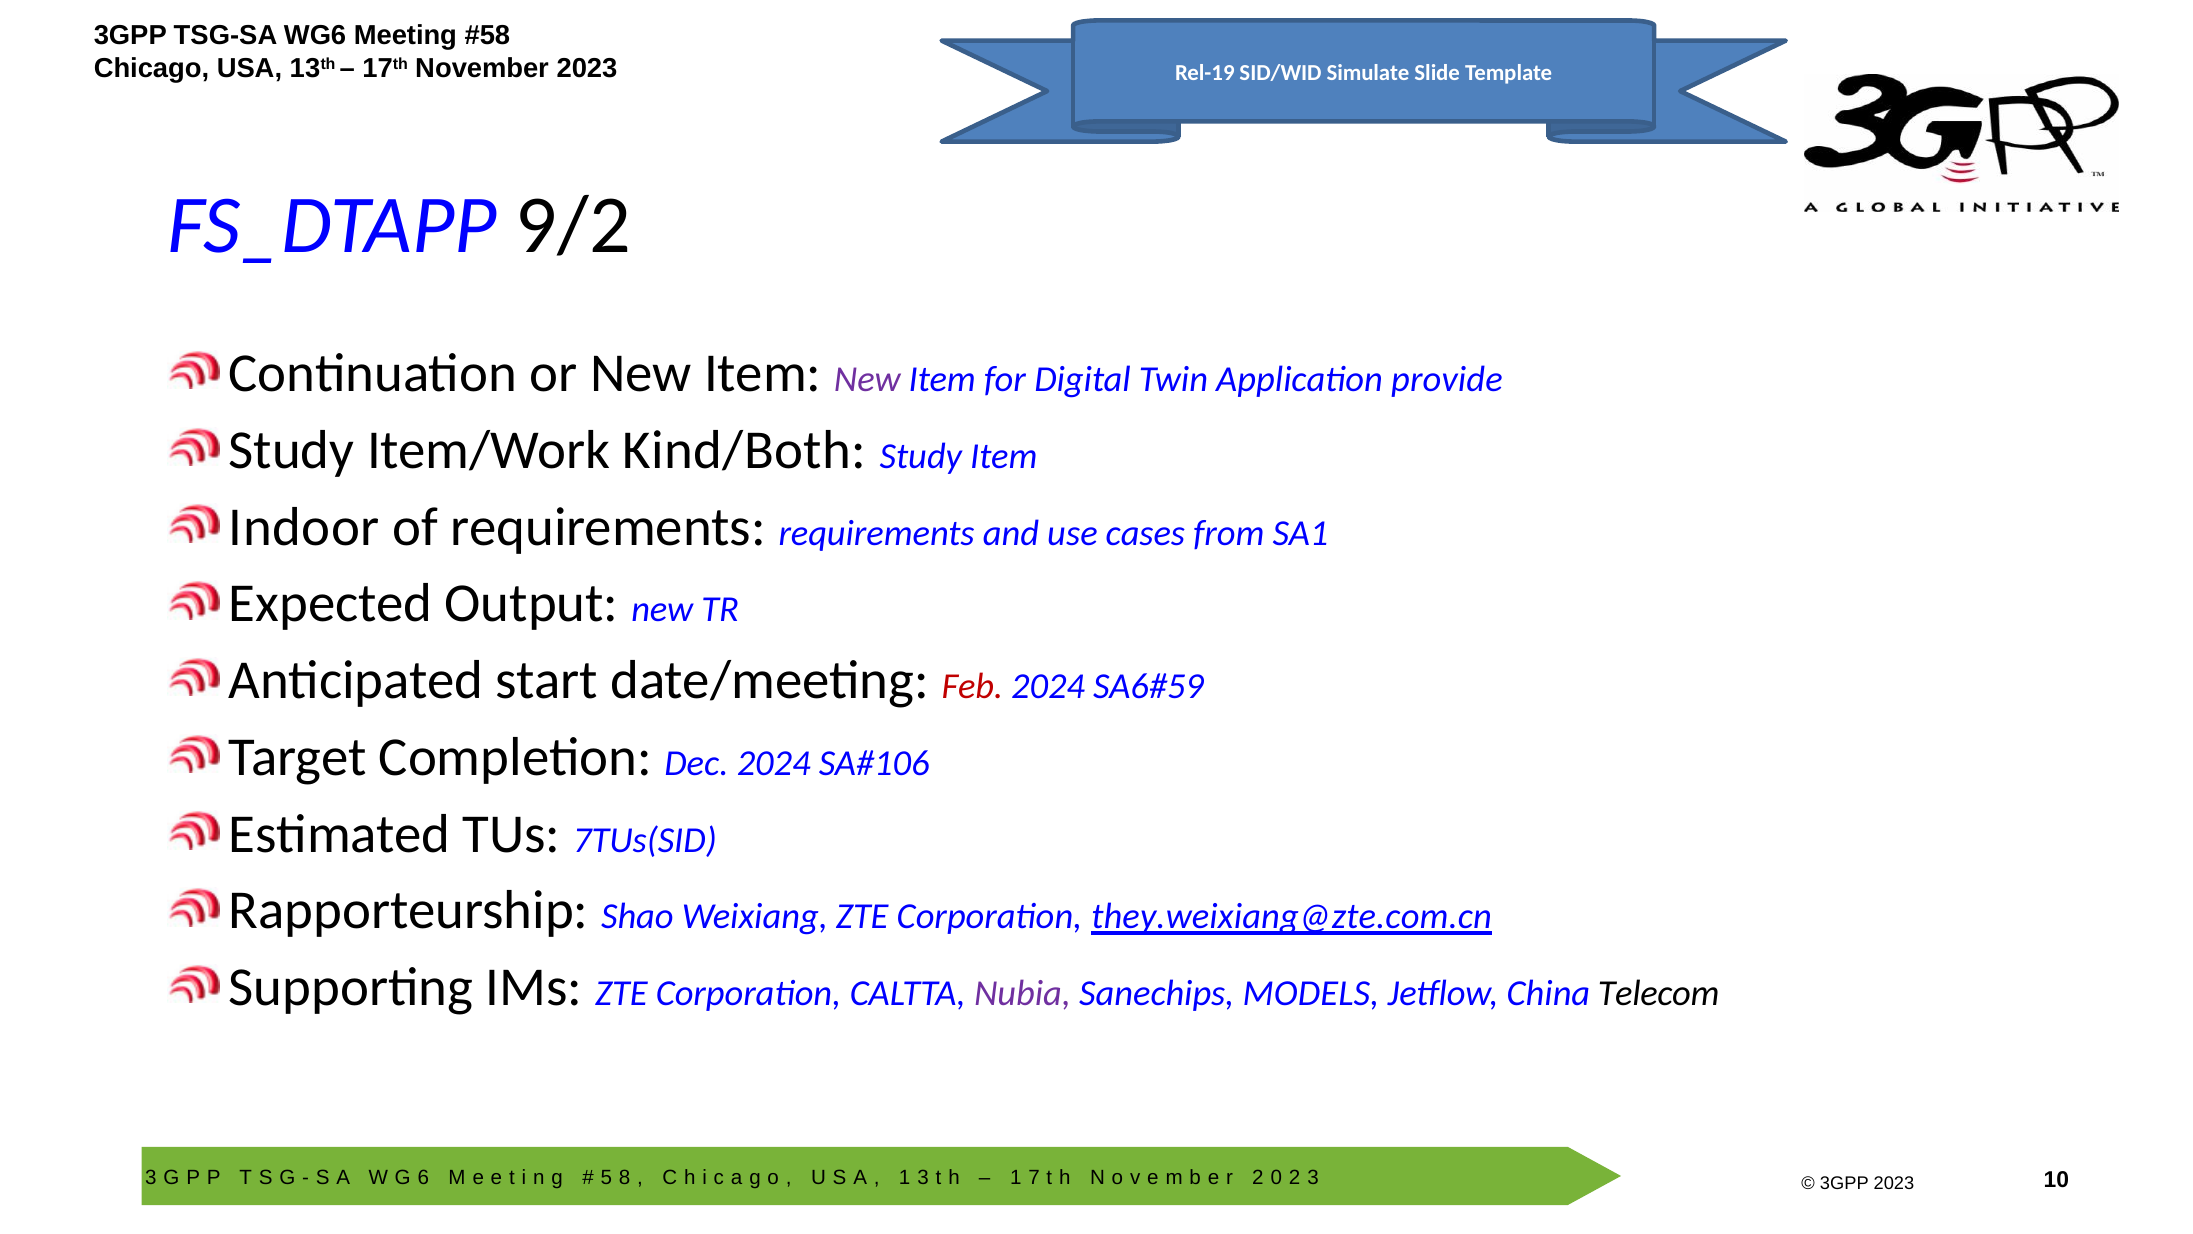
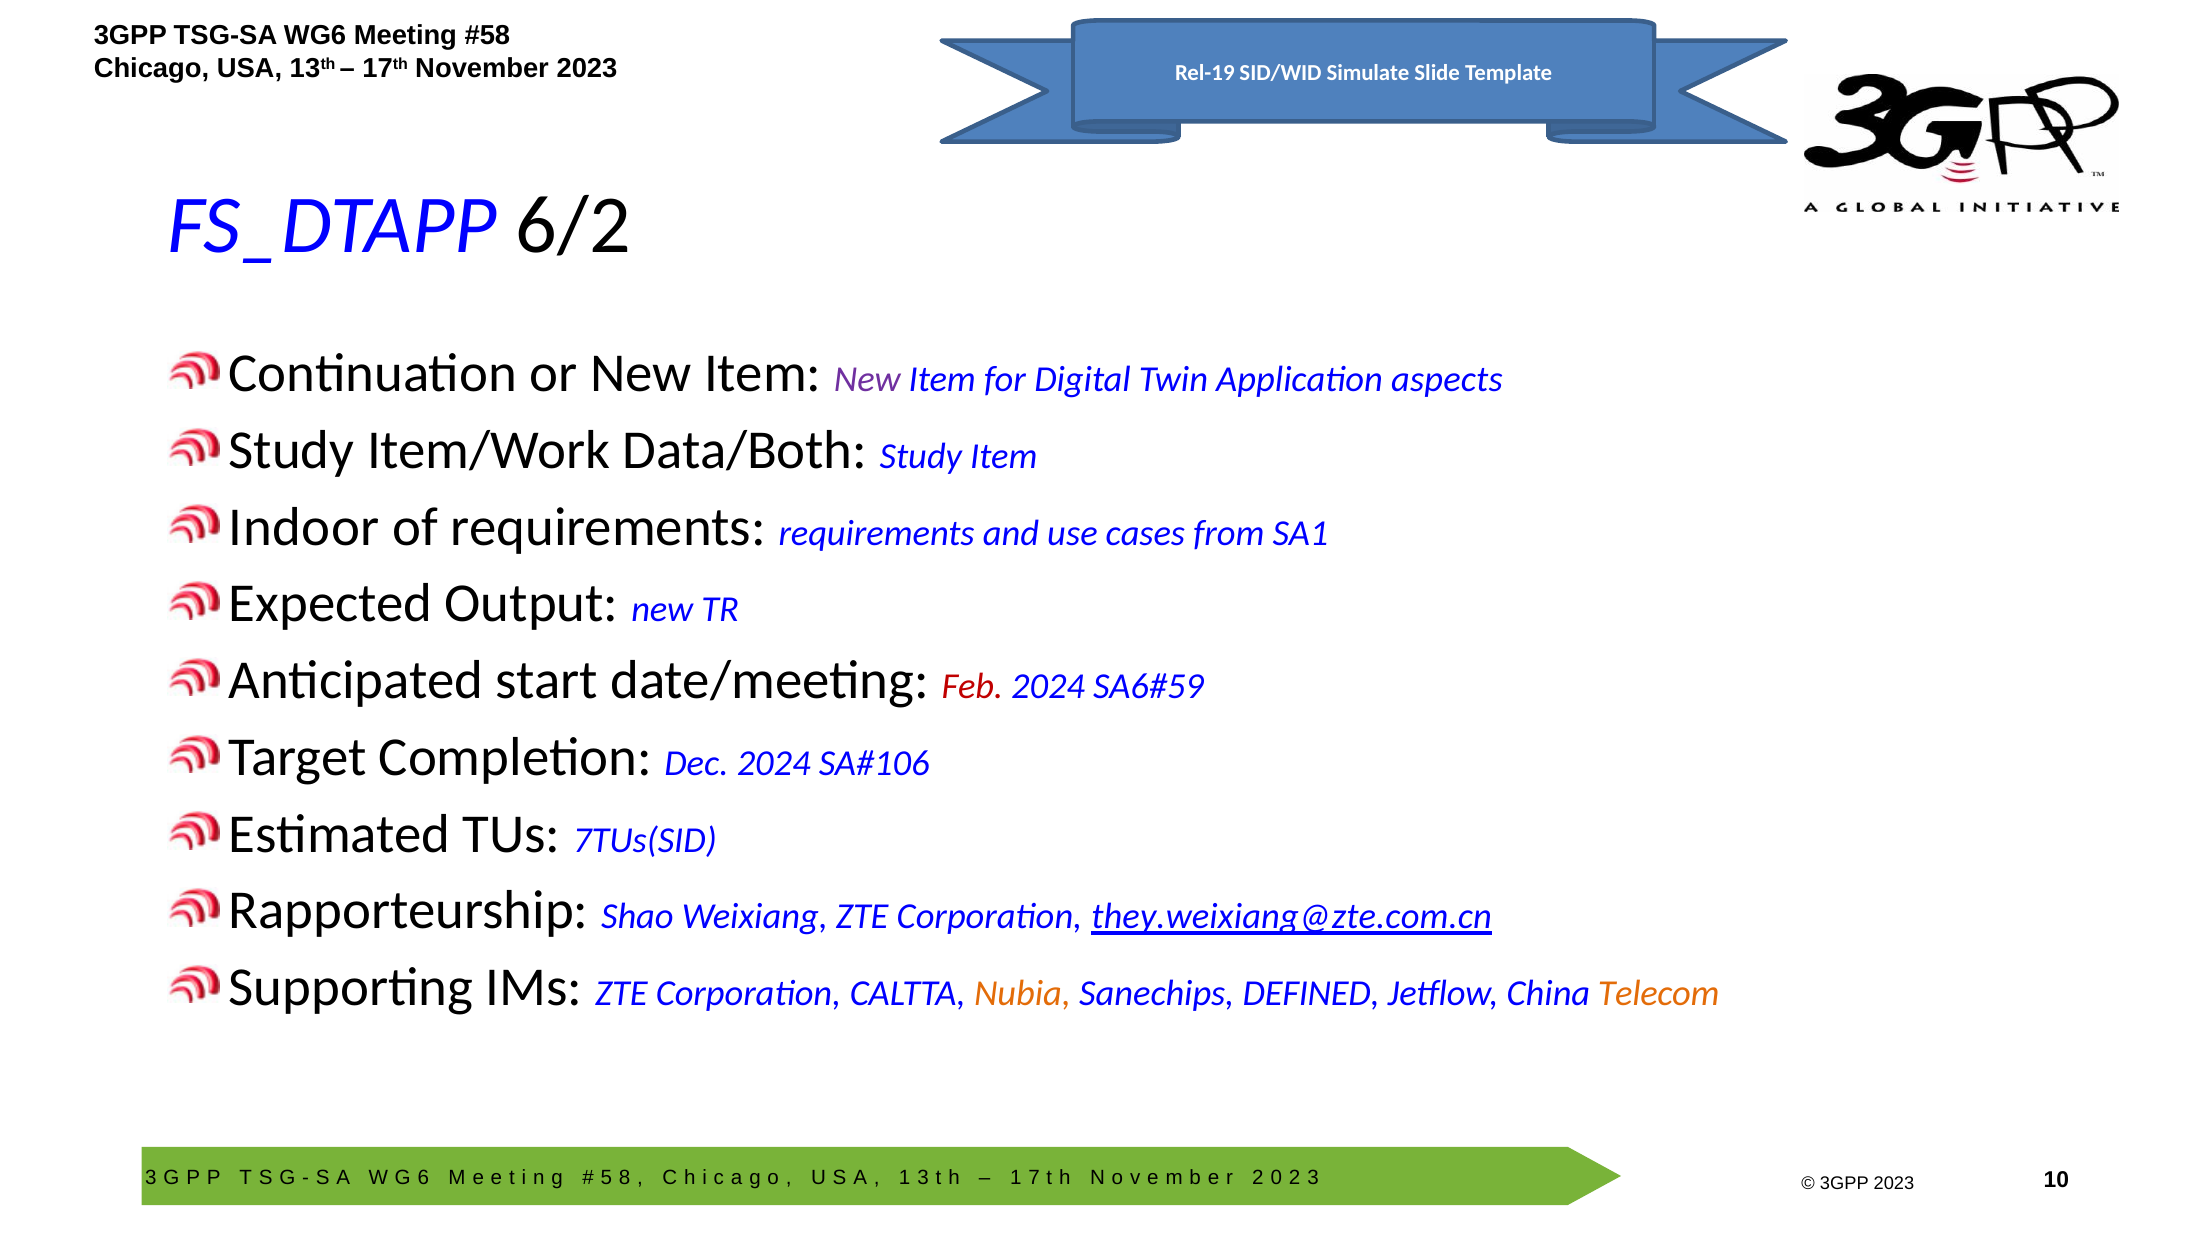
9/2: 9/2 -> 6/2
provide: provide -> aspects
Kind/Both: Kind/Both -> Data/Both
Nubia colour: purple -> orange
MODELS: MODELS -> DEFINED
Telecom colour: black -> orange
